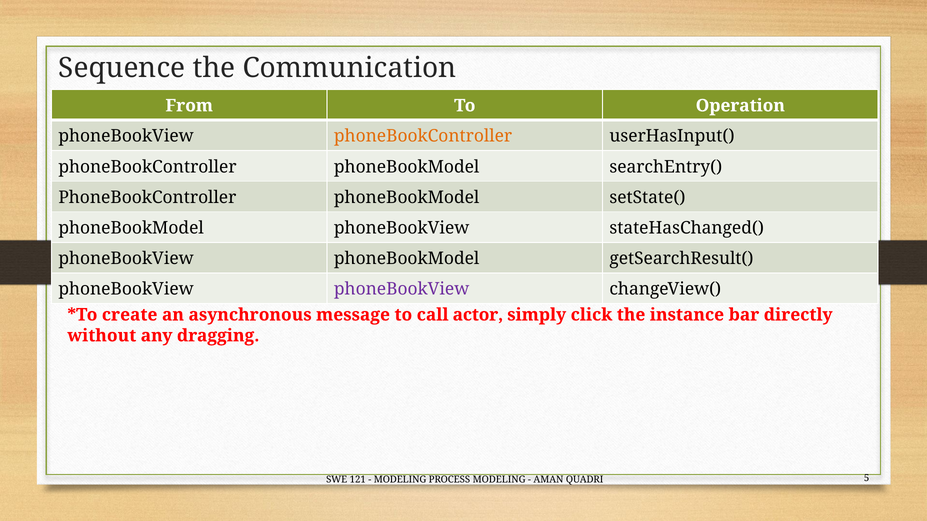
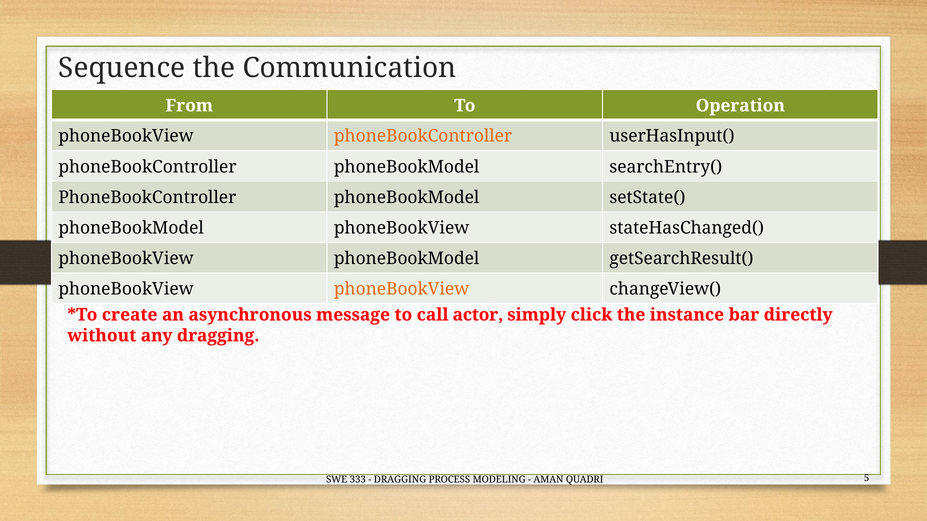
phoneBookView at (402, 289) colour: purple -> orange
121: 121 -> 333
MODELING at (400, 480): MODELING -> DRAGGING
